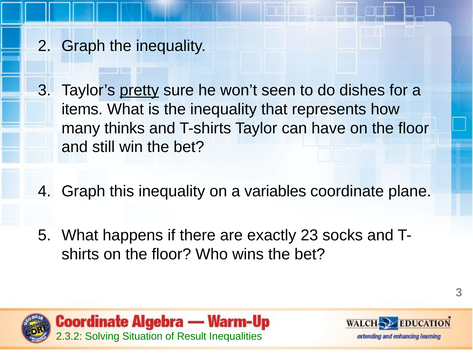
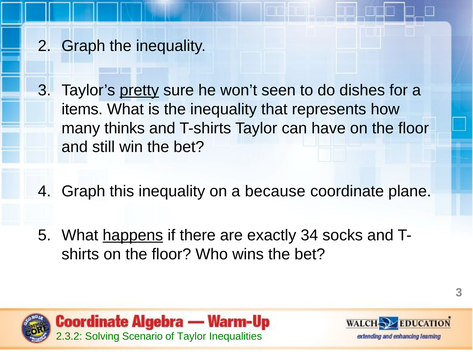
variables: variables -> because
happens underline: none -> present
23: 23 -> 34
Situation: Situation -> Scenario
of Result: Result -> Taylor
